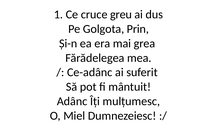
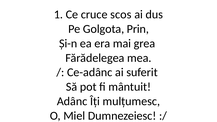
greu: greu -> scos
